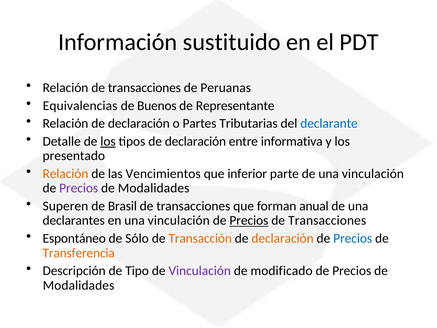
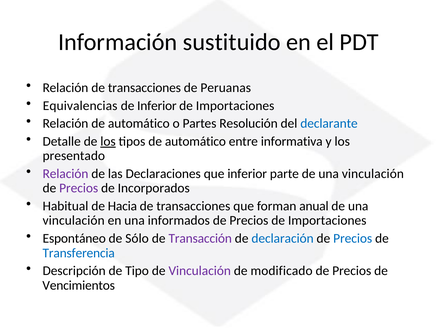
de Buenos: Buenos -> Inferior
Representante at (235, 106): Representante -> Importaciones
Relación de declaración: declaración -> automático
Tributarias: Tributarias -> Resolución
tipos de declaración: declaración -> automático
Relación at (65, 174) colour: orange -> purple
Vencimientos: Vencimientos -> Declaraciones
Modalidades at (154, 188): Modalidades -> Incorporados
Superen: Superen -> Habitual
Brasil: Brasil -> Hacia
declarantes at (74, 220): declarantes -> vinculación
en una vinculación: vinculación -> informados
Precios at (249, 220) underline: present -> none
Transacciones at (327, 220): Transacciones -> Importaciones
Transacción colour: orange -> purple
declaración at (283, 238) colour: orange -> blue
Transferencia colour: orange -> blue
Modalidades at (79, 285): Modalidades -> Vencimientos
